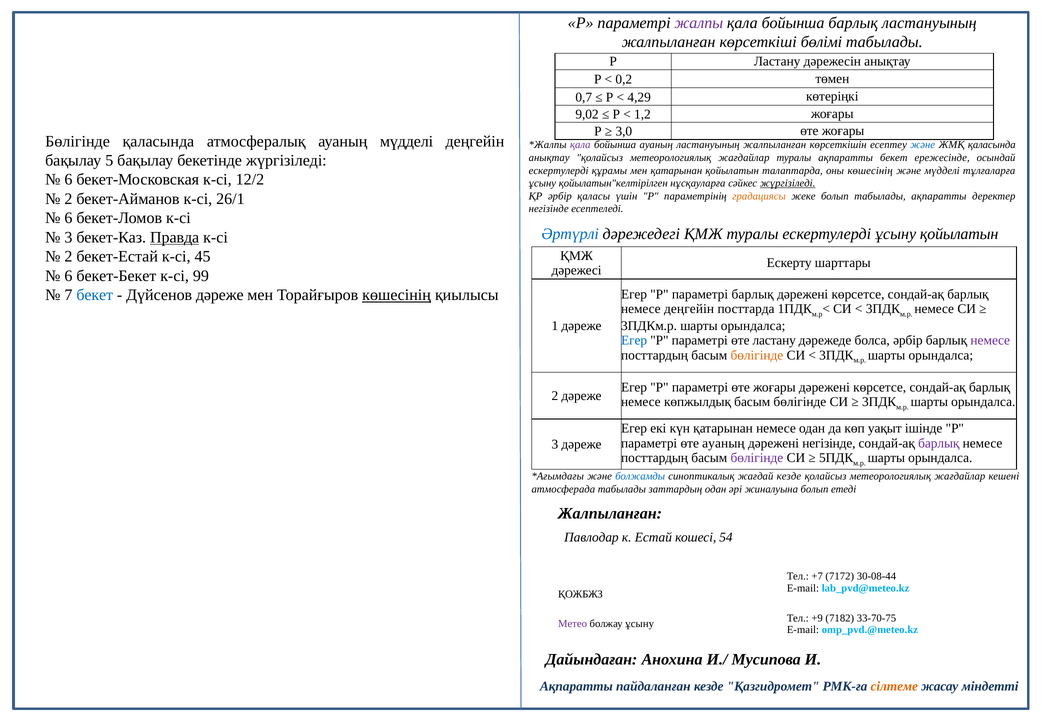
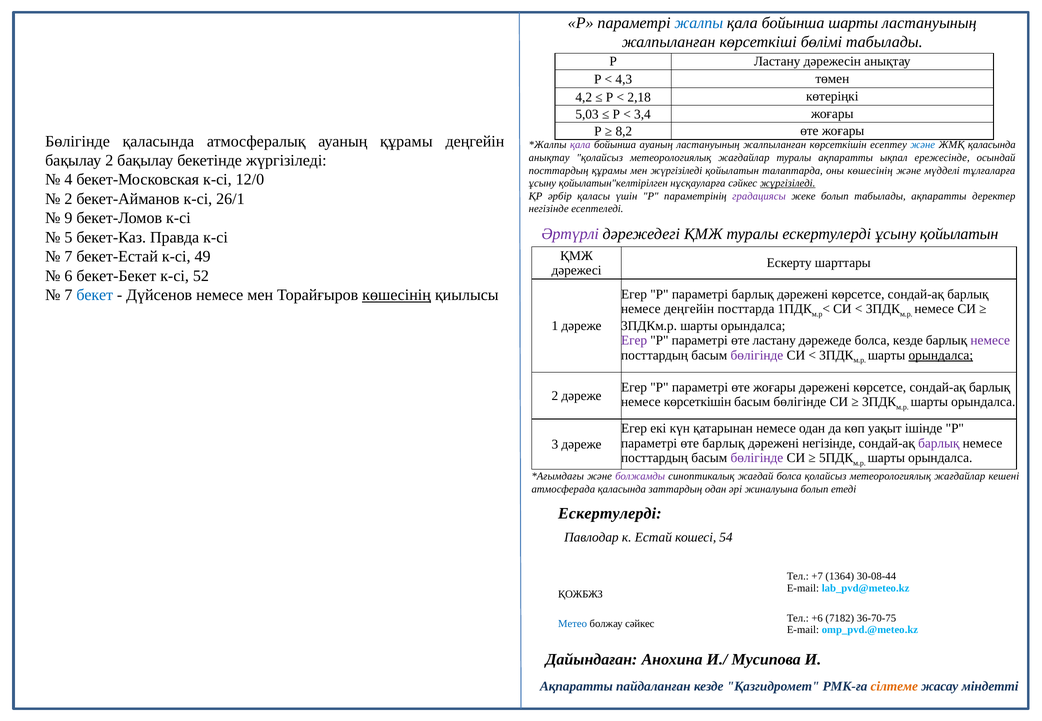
жалпы colour: purple -> blue
бойынша барлық: барлық -> шарты
0,2: 0,2 -> 4,3
0,7: 0,7 -> 4,2
4,29: 4,29 -> 2,18
9,02: 9,02 -> 5,03
1,2: 1,2 -> 3,4
3,0: 3,0 -> 8,2
ауаның мүдделі: мүдделі -> құрамы
ақпаратты бекет: бекет -> ықпал
бақылау 5: 5 -> 2
ескертулерді at (559, 171): ескертулерді -> посттардың
мен қатарынан: қатарынан -> жүргізіледі
6 at (68, 180): 6 -> 4
12/2: 12/2 -> 12/0
градациясы colour: orange -> purple
6 at (68, 218): 6 -> 9
Әртүрлі colour: blue -> purple
3 at (68, 237): 3 -> 5
Правда underline: present -> none
2 at (68, 257): 2 -> 7
45: 45 -> 49
99: 99 -> 52
Дүйсенов дәреже: дәреже -> немесе
Егер at (634, 341) colour: blue -> purple
болса әрбір: әрбір -> кезде
бөлігінде at (757, 355) colour: orange -> purple
орындалса at (941, 355) underline: none -> present
немесе көпжылдық: көпжылдық -> көрсеткішін
өте ауаның: ауаның -> барлық
болжамды colour: blue -> purple
жағдай кезде: кезде -> болса
атмосферада табылады: табылады -> қаласында
Жалпыланған at (610, 514): Жалпыланған -> Ескертулерді
7172: 7172 -> 1364
+9: +9 -> +6
33-70-75: 33-70-75 -> 36-70-75
Метео colour: purple -> blue
болжау ұсыну: ұсыну -> сәйкес
